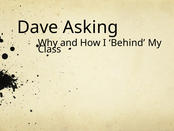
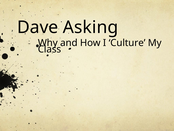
Behind: Behind -> Culture
